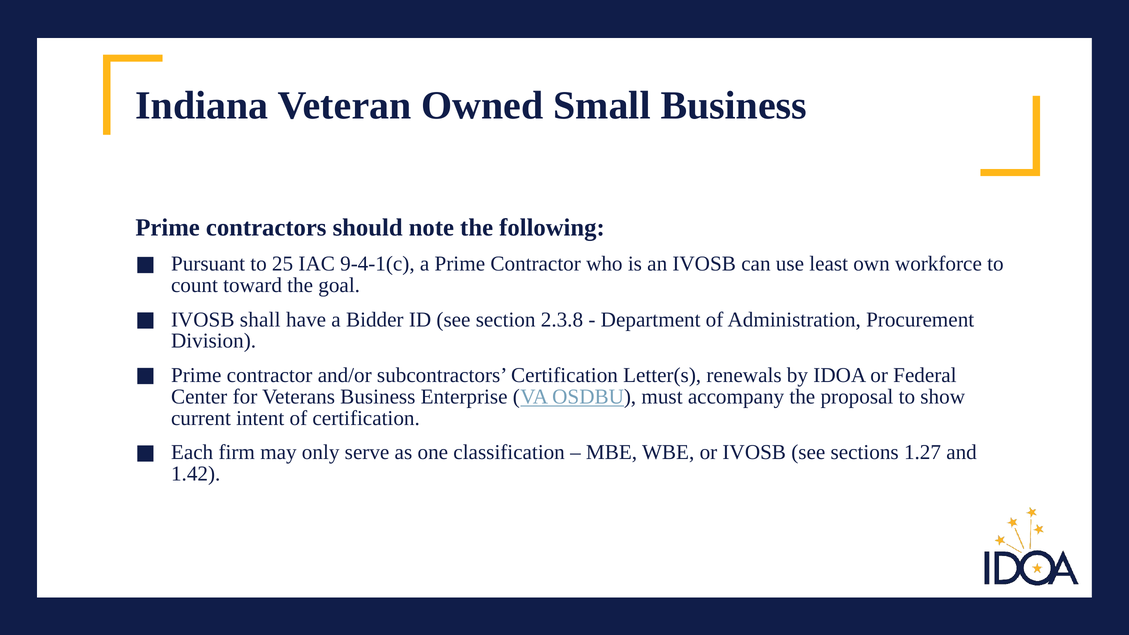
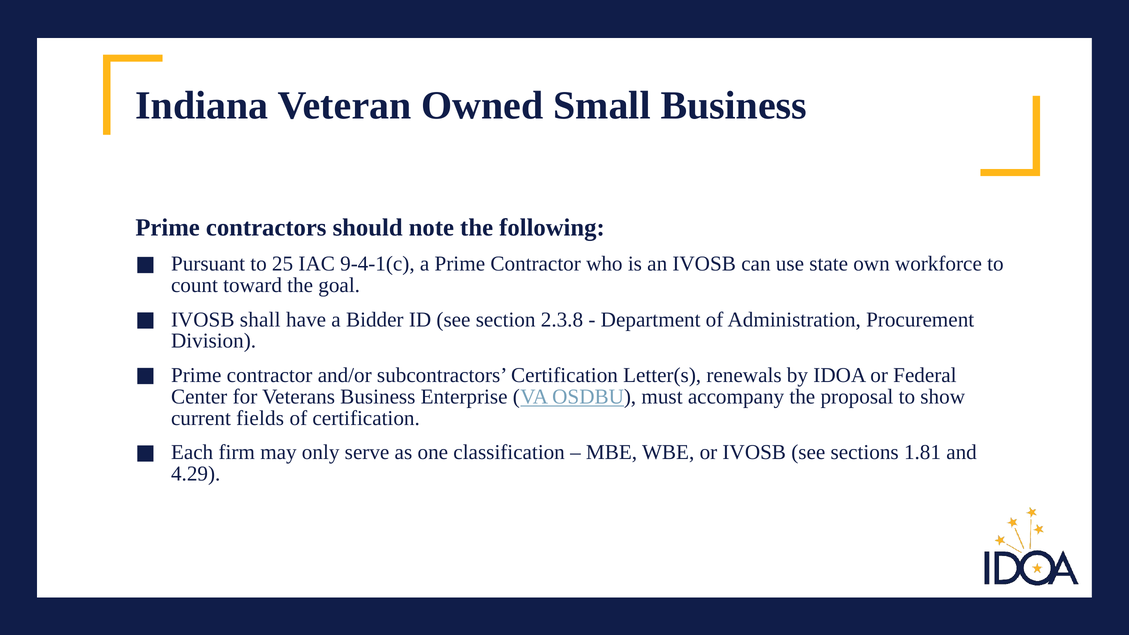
least: least -> state
intent: intent -> fields
1.27: 1.27 -> 1.81
1.42: 1.42 -> 4.29
